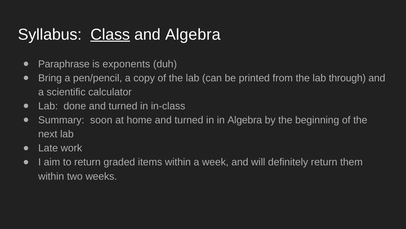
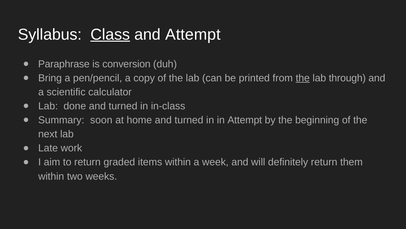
and Algebra: Algebra -> Attempt
exponents: exponents -> conversion
the at (303, 78) underline: none -> present
in Algebra: Algebra -> Attempt
